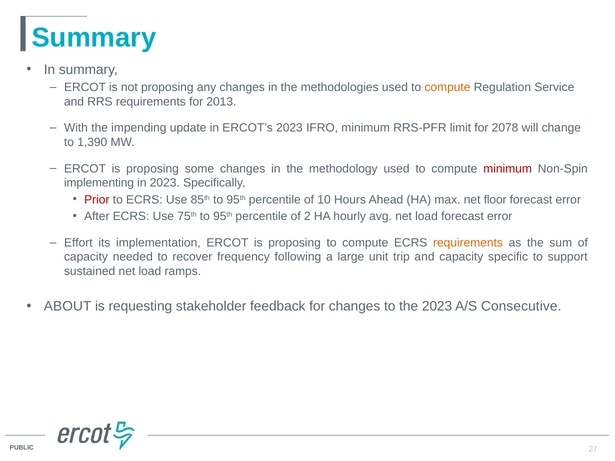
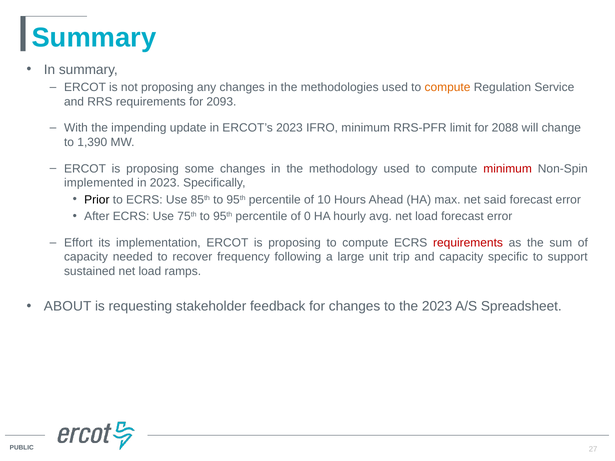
2013: 2013 -> 2093
2078: 2078 -> 2088
implementing: implementing -> implemented
Prior colour: red -> black
floor: floor -> said
2: 2 -> 0
requirements at (468, 243) colour: orange -> red
Consecutive: Consecutive -> Spreadsheet
